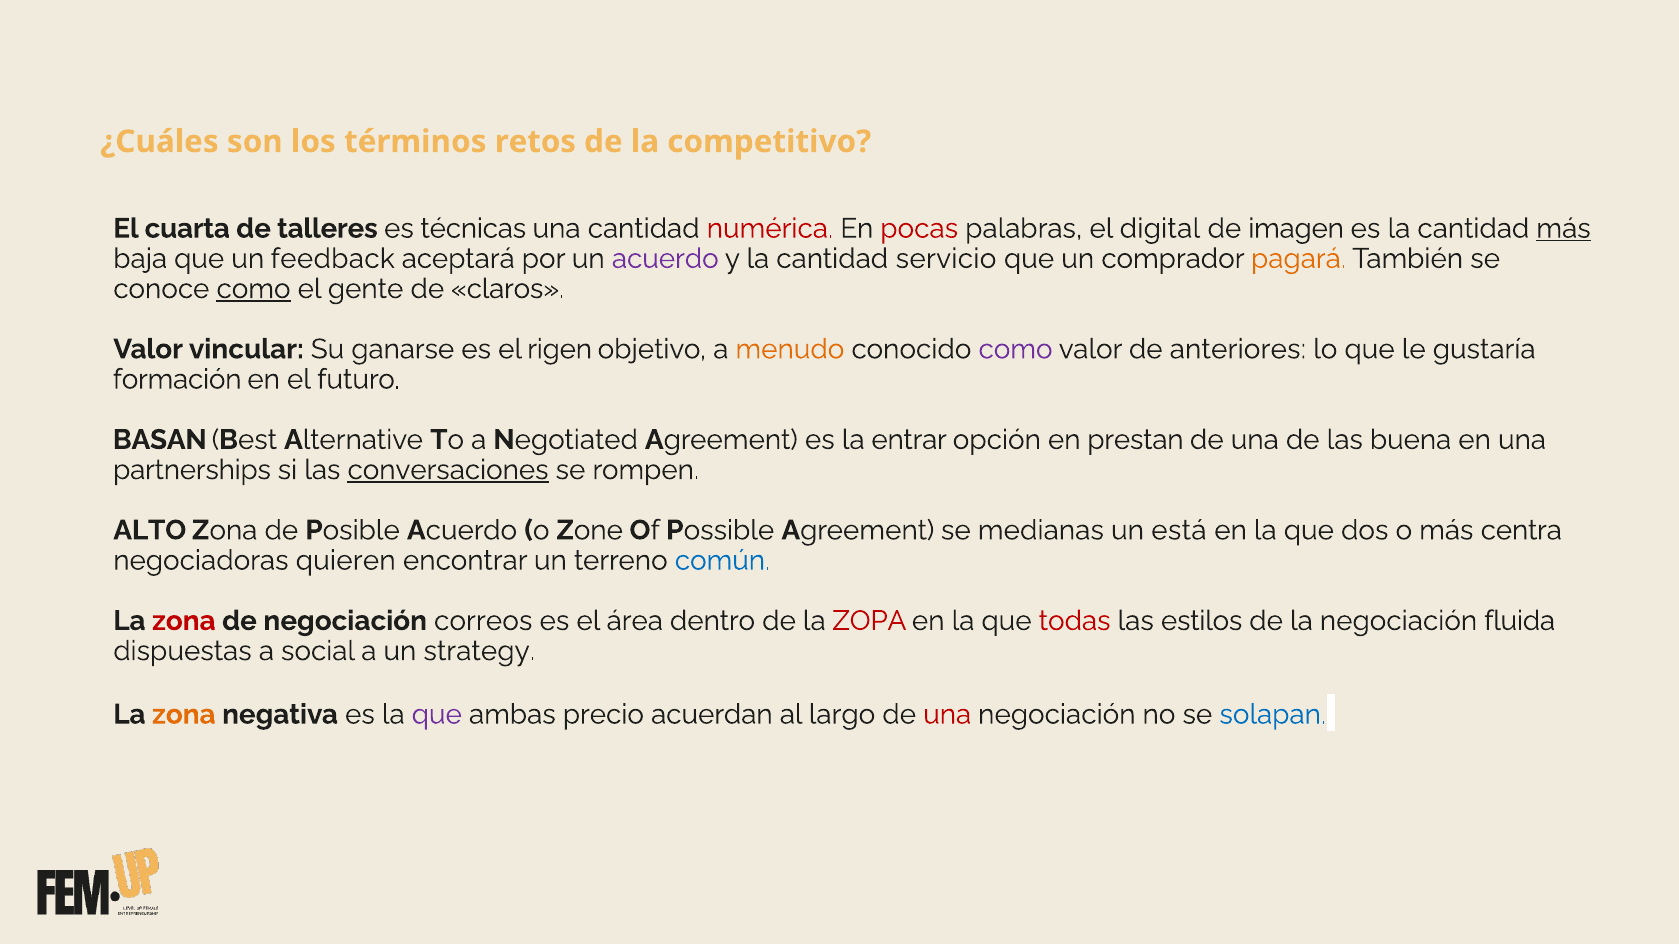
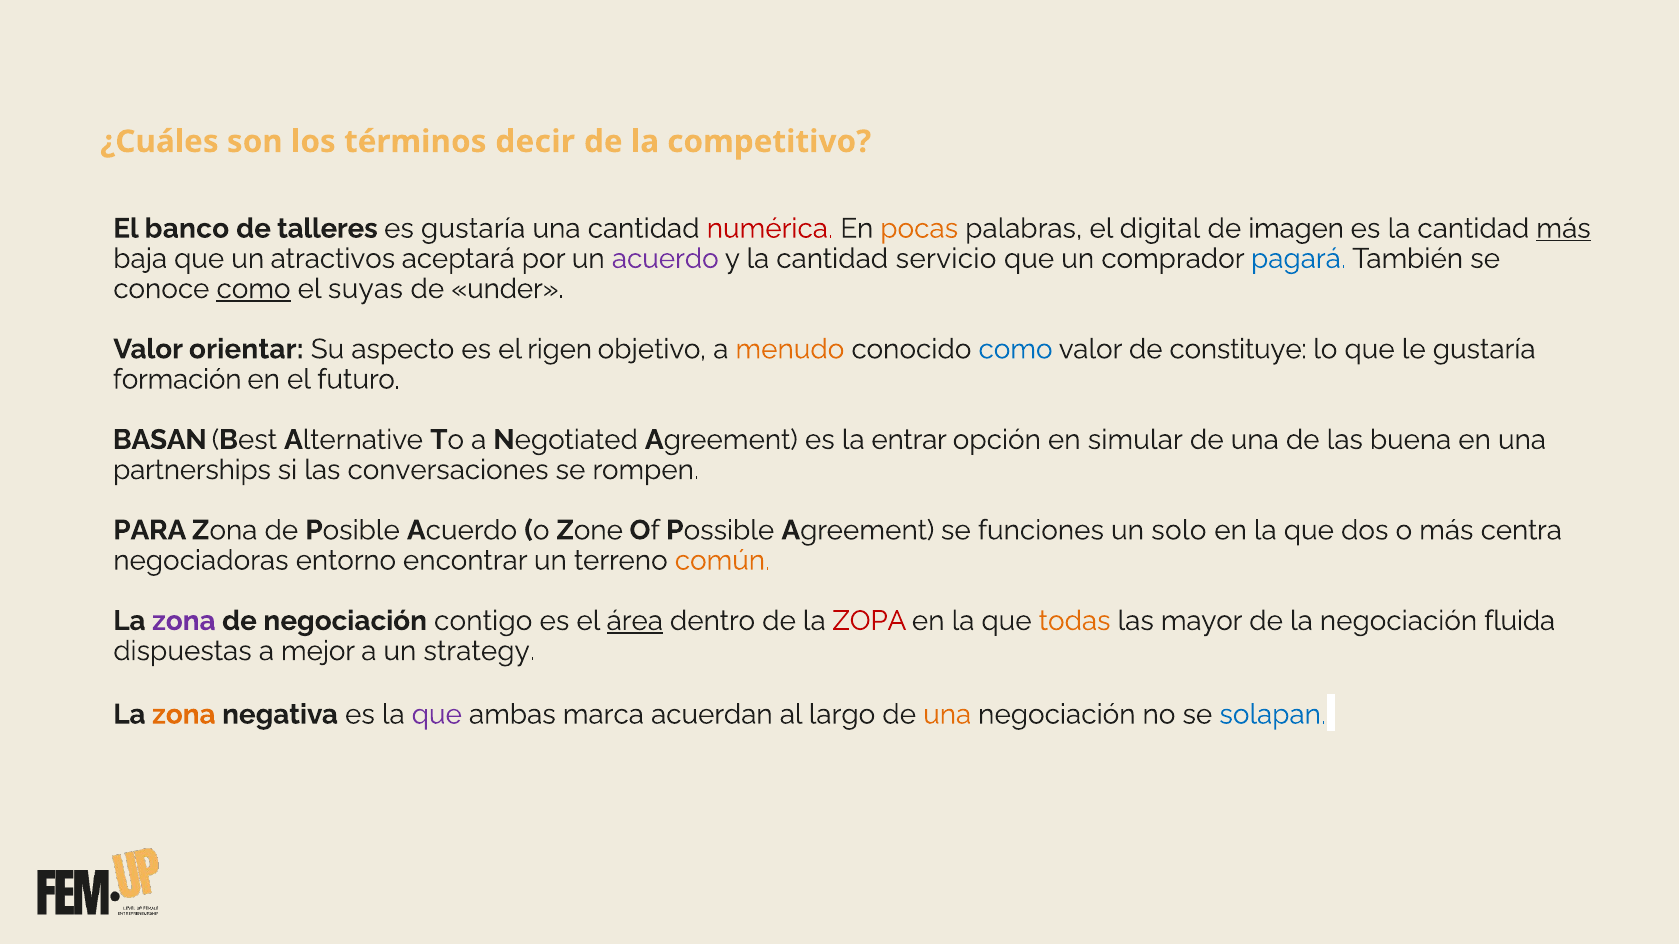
retos: retos -> decir
cuarta: cuarta -> banco
es técnicas: técnicas -> gustaría
pocas colour: red -> orange
feedback: feedback -> atractivos
pagará colour: orange -> blue
gente: gente -> suyas
claros: claros -> under
vincular: vincular -> orientar
ganarse: ganarse -> aspecto
como at (1016, 349) colour: purple -> blue
anteriores: anteriores -> constituye
prestan: prestan -> simular
conversaciones underline: present -> none
ALTO: ALTO -> PARA
medianas: medianas -> funciones
está: está -> solo
quieren: quieren -> entorno
común colour: blue -> orange
zona at (184, 621) colour: red -> purple
correos: correos -> contigo
área underline: none -> present
todas colour: red -> orange
estilos: estilos -> mayor
social: social -> mejor
precio: precio -> marca
una at (947, 715) colour: red -> orange
